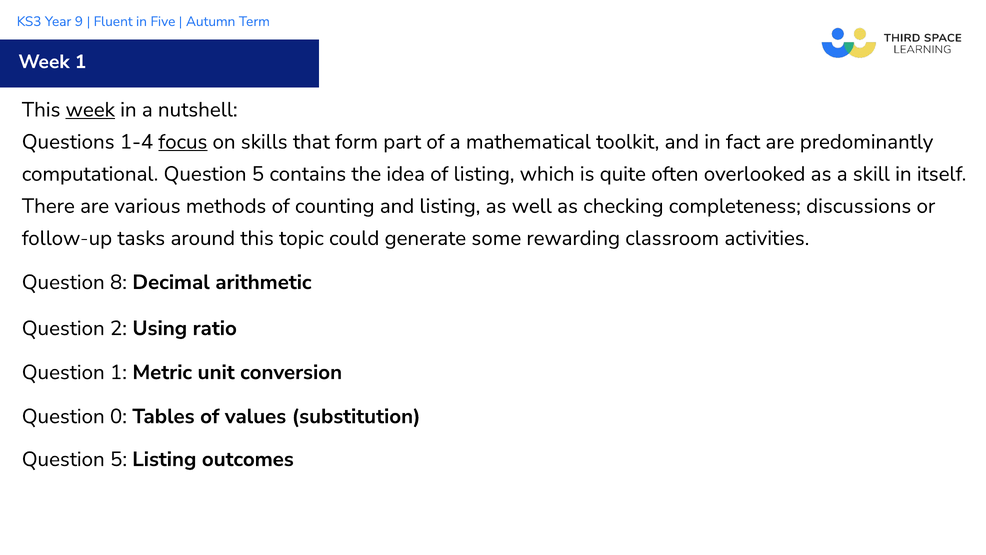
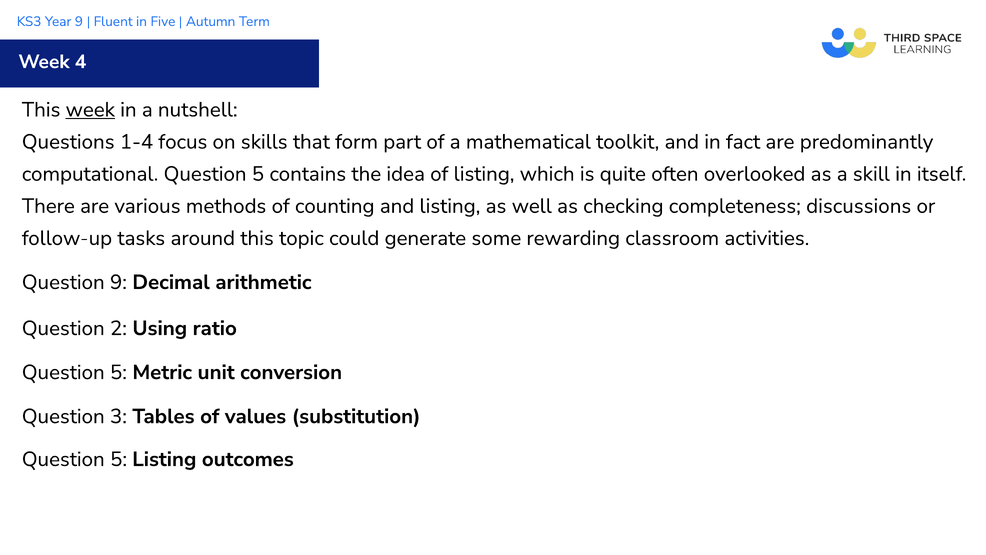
Week 1: 1 -> 4
focus underline: present -> none
Question 8: 8 -> 9
1 at (118, 372): 1 -> 5
0: 0 -> 3
